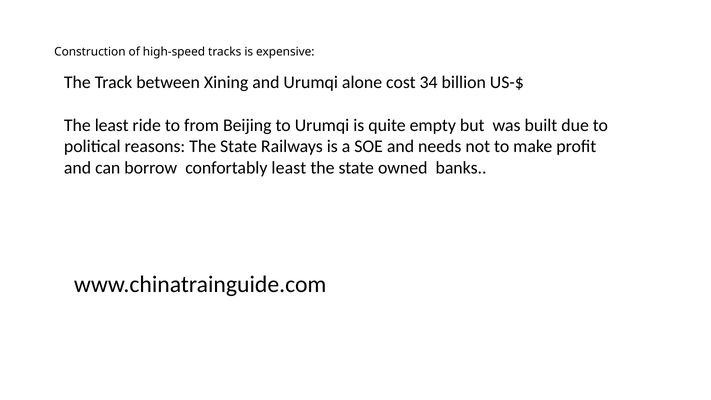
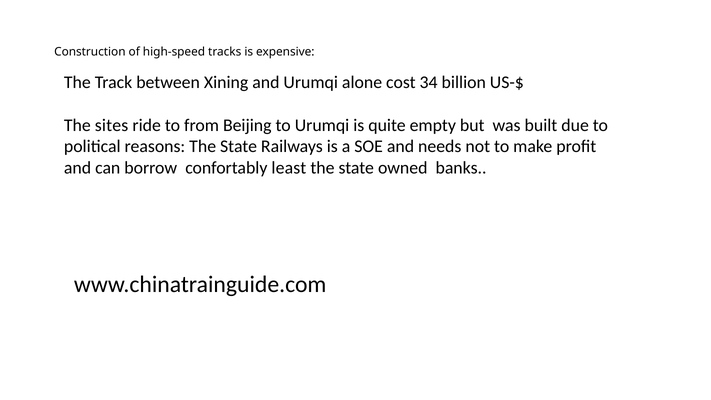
The least: least -> sites
